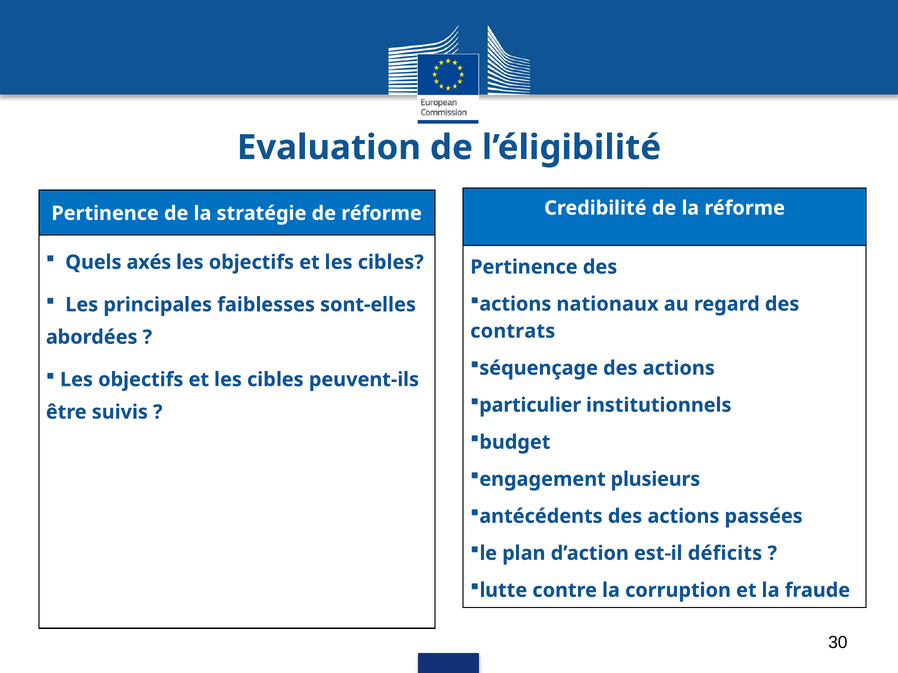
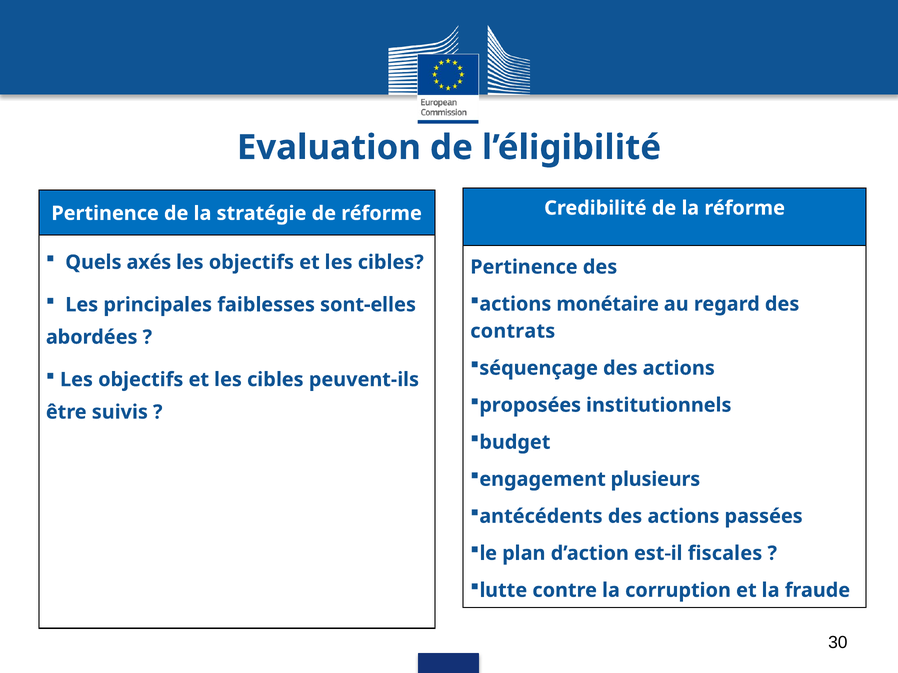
nationaux: nationaux -> monétaire
particulier: particulier -> proposées
déficits: déficits -> fiscales
